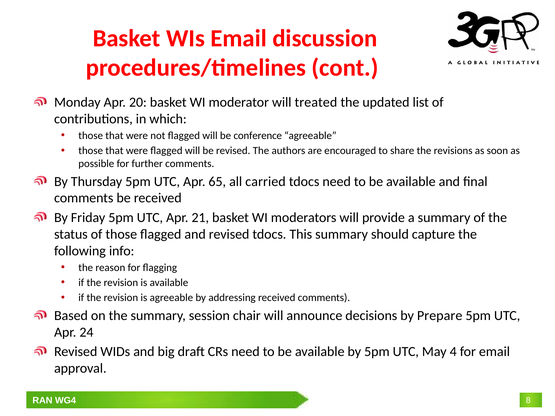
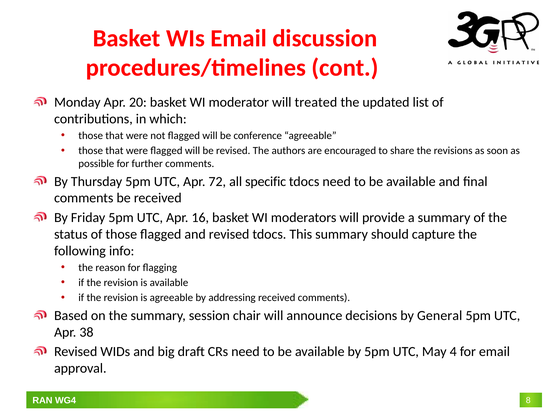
65: 65 -> 72
carried: carried -> specific
21: 21 -> 16
Prepare: Prepare -> General
24: 24 -> 38
